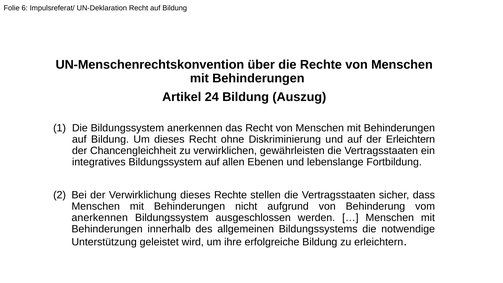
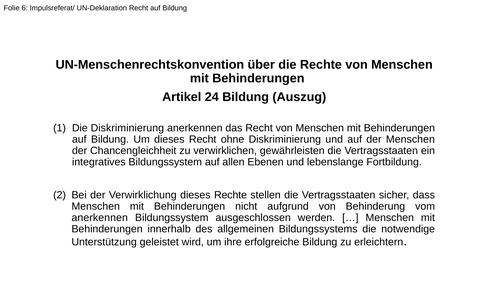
Die Bildungssystem: Bildungssystem -> Diskriminierung
der Erleichtern: Erleichtern -> Menschen
